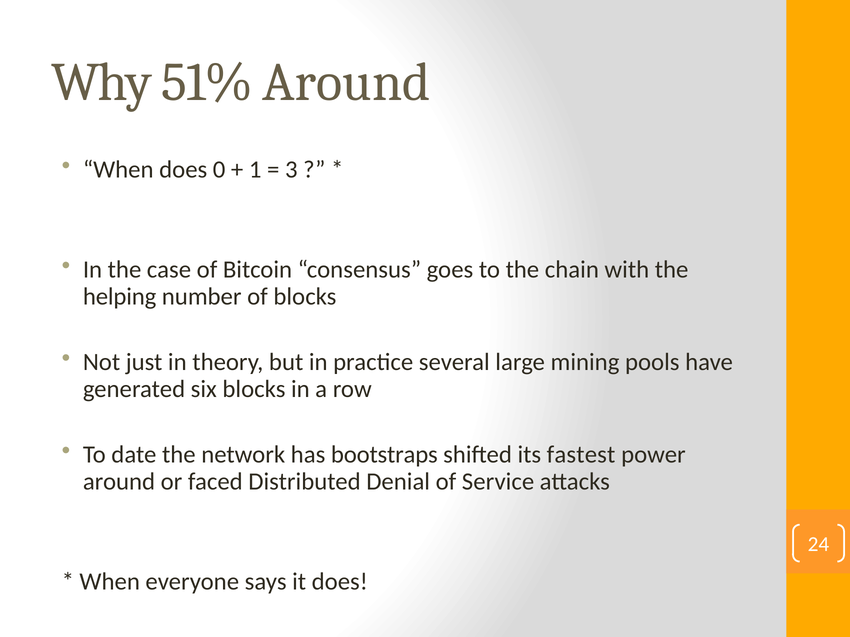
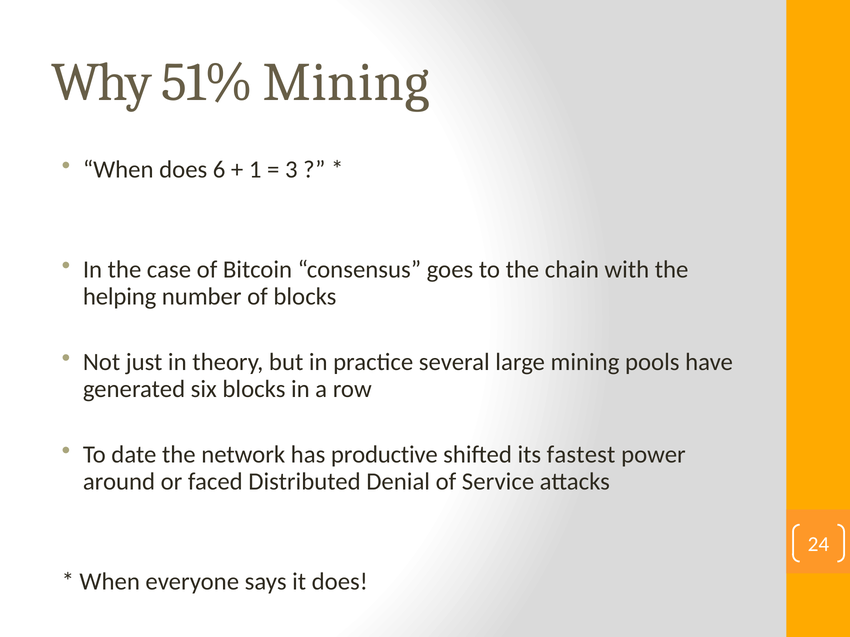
51% Around: Around -> Mining
0: 0 -> 6
bootstraps: bootstraps -> productive
